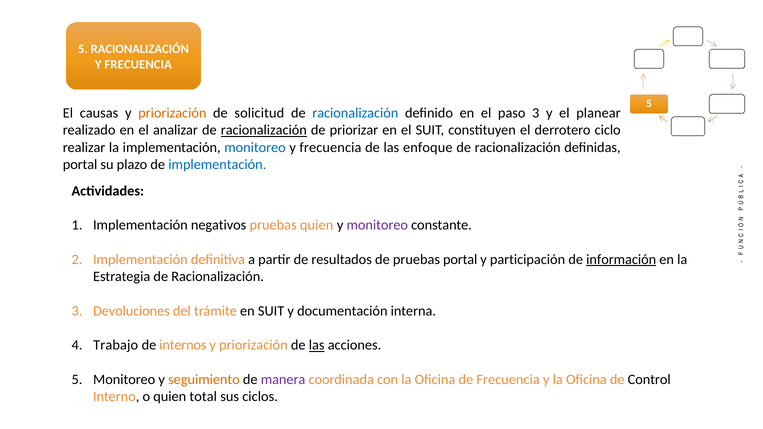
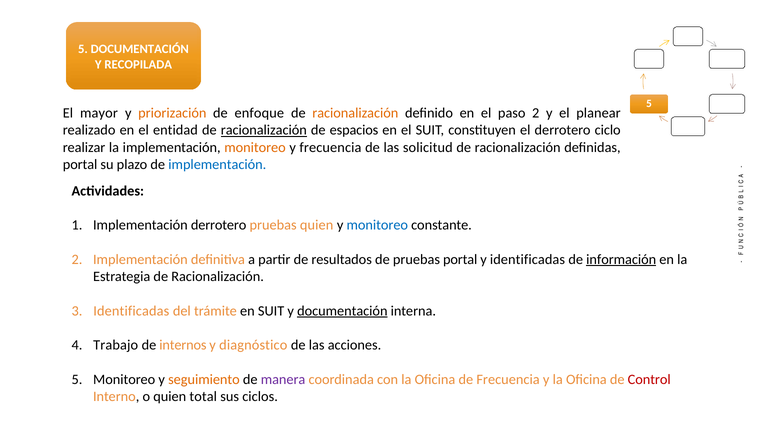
5 RACIONALIZACIÓN: RACIONALIZACIÓN -> DOCUMENTACIÓN
FRECUENCIA at (138, 64): FRECUENCIA -> RECOPILADA
causas: causas -> mayor
solicitud: solicitud -> enfoque
racionalización at (355, 113) colour: blue -> orange
paso 3: 3 -> 2
analizar: analizar -> entidad
priorizar: priorizar -> espacios
monitoreo at (255, 147) colour: blue -> orange
enfoque: enfoque -> solicitud
Implementación negativos: negativos -> derrotero
monitoreo at (377, 225) colour: purple -> blue
y participación: participación -> identificadas
Devoluciones at (131, 311): Devoluciones -> Identificadas
documentación at (342, 311) underline: none -> present
priorización at (253, 345): priorización -> diagnóstico
las at (317, 345) underline: present -> none
Control colour: black -> red
